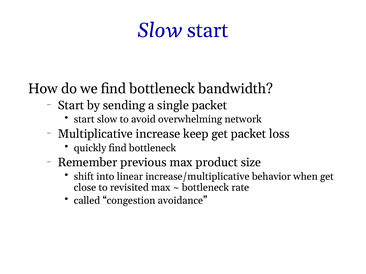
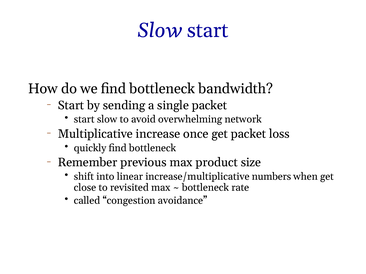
keep: keep -> once
behavior: behavior -> numbers
